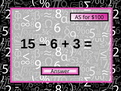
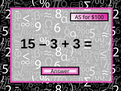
6 at (54, 44): 6 -> 3
